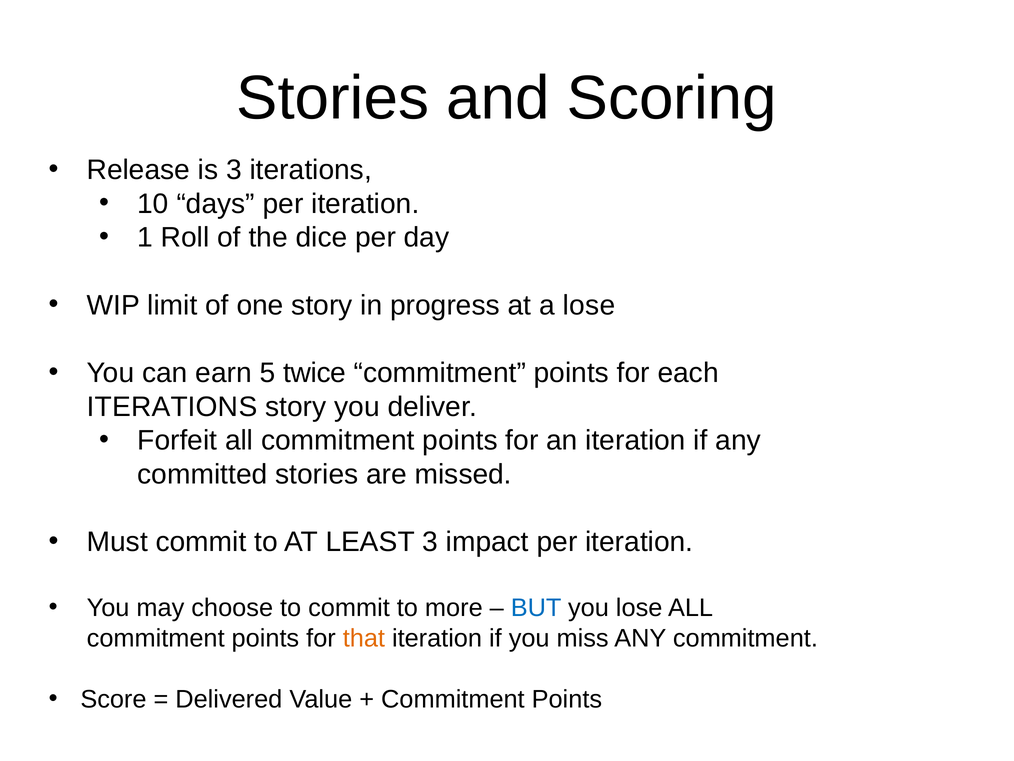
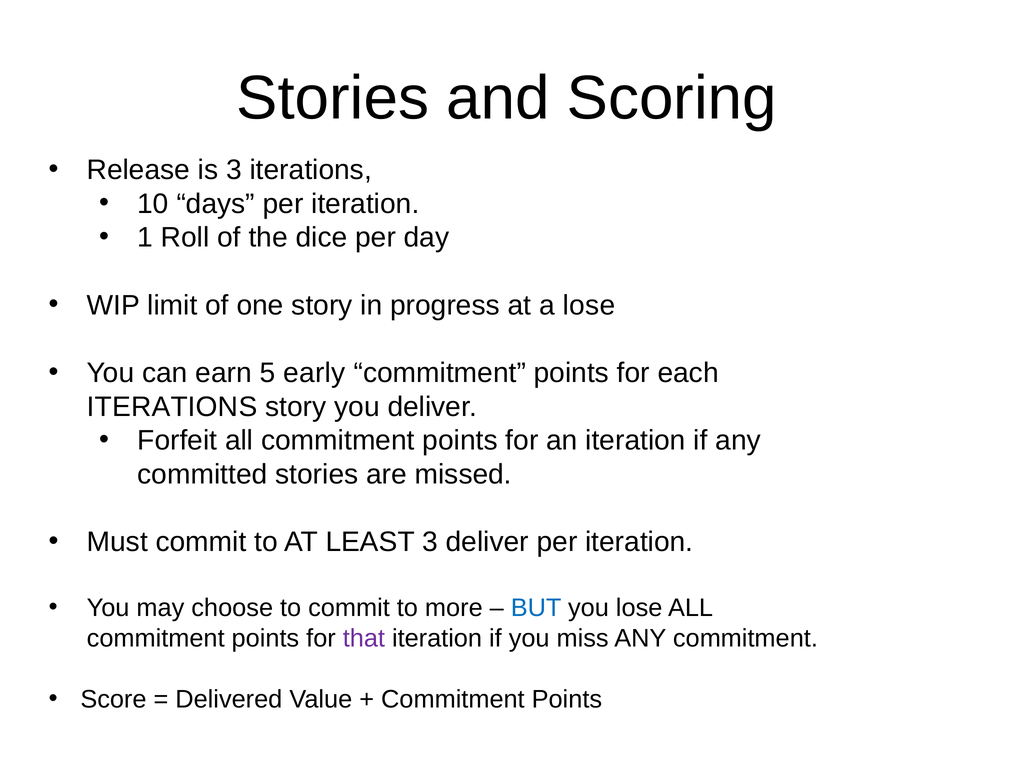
twice: twice -> early
3 impact: impact -> deliver
that colour: orange -> purple
